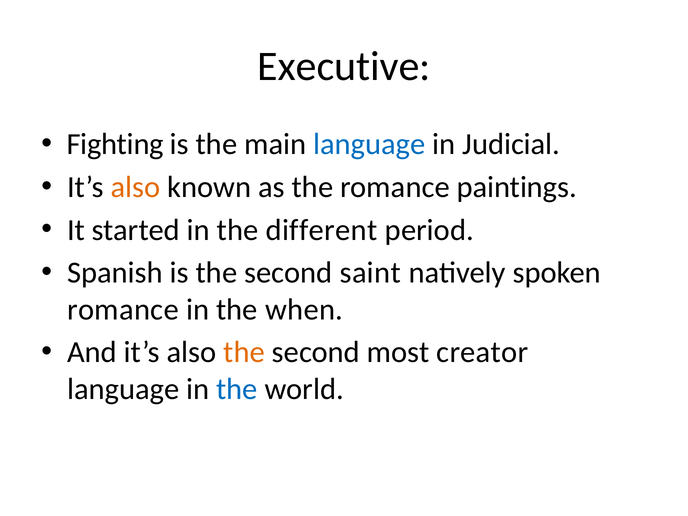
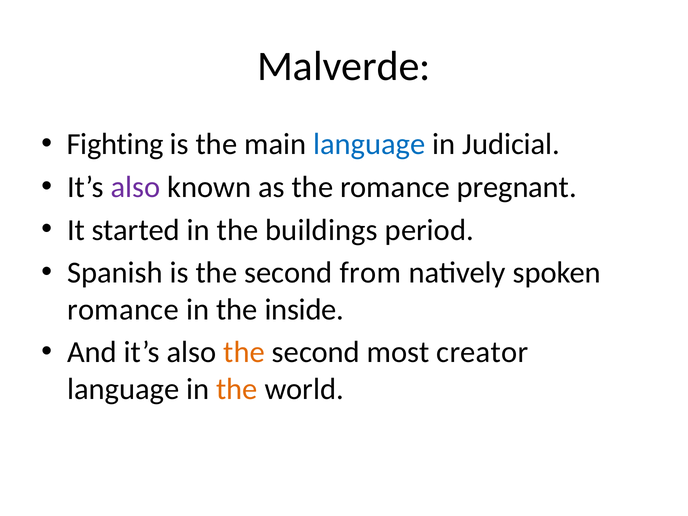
Executive: Executive -> Malverde
also at (136, 187) colour: orange -> purple
paintings: paintings -> pregnant
different: different -> buildings
saint: saint -> from
when: when -> inside
the at (237, 389) colour: blue -> orange
